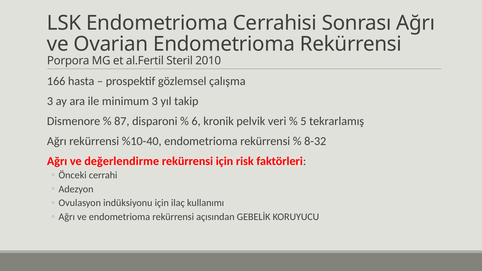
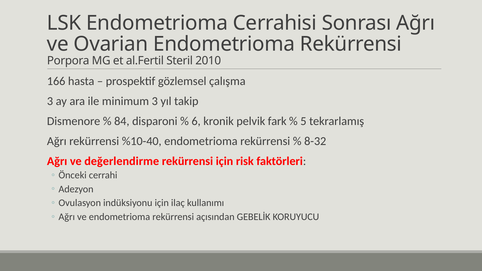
87: 87 -> 84
veri: veri -> fark
